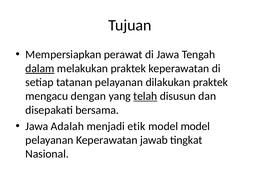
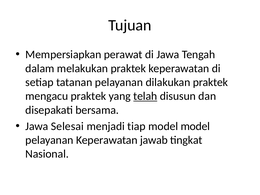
dalam underline: present -> none
mengacu dengan: dengan -> praktek
Adalah: Adalah -> Selesai
etik: etik -> tiap
